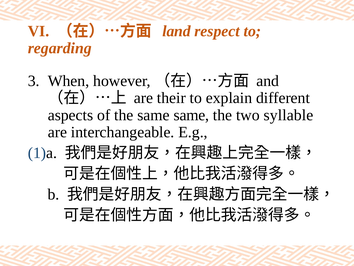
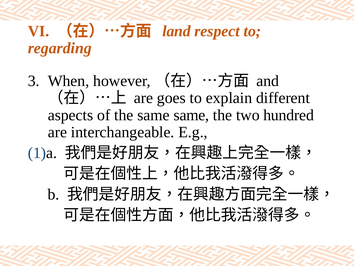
their: their -> goes
syllable: syllable -> hundred
